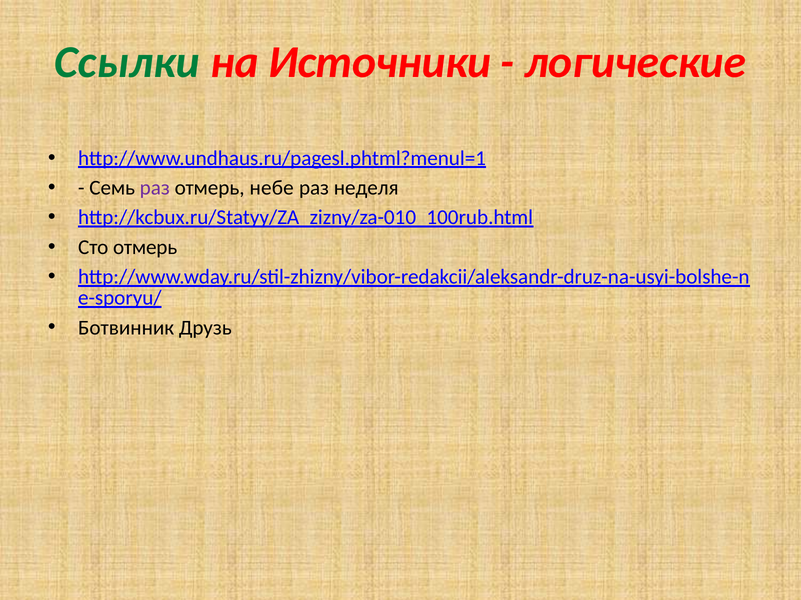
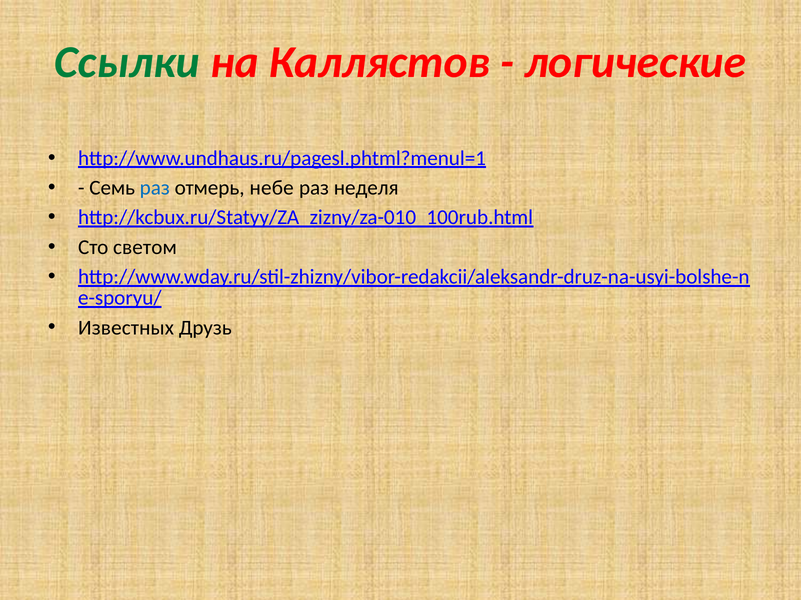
Источники: Источники -> Каллястов
раз at (155, 188) colour: purple -> blue
Сто отмерь: отмерь -> светом
Ботвинник: Ботвинник -> Известных
